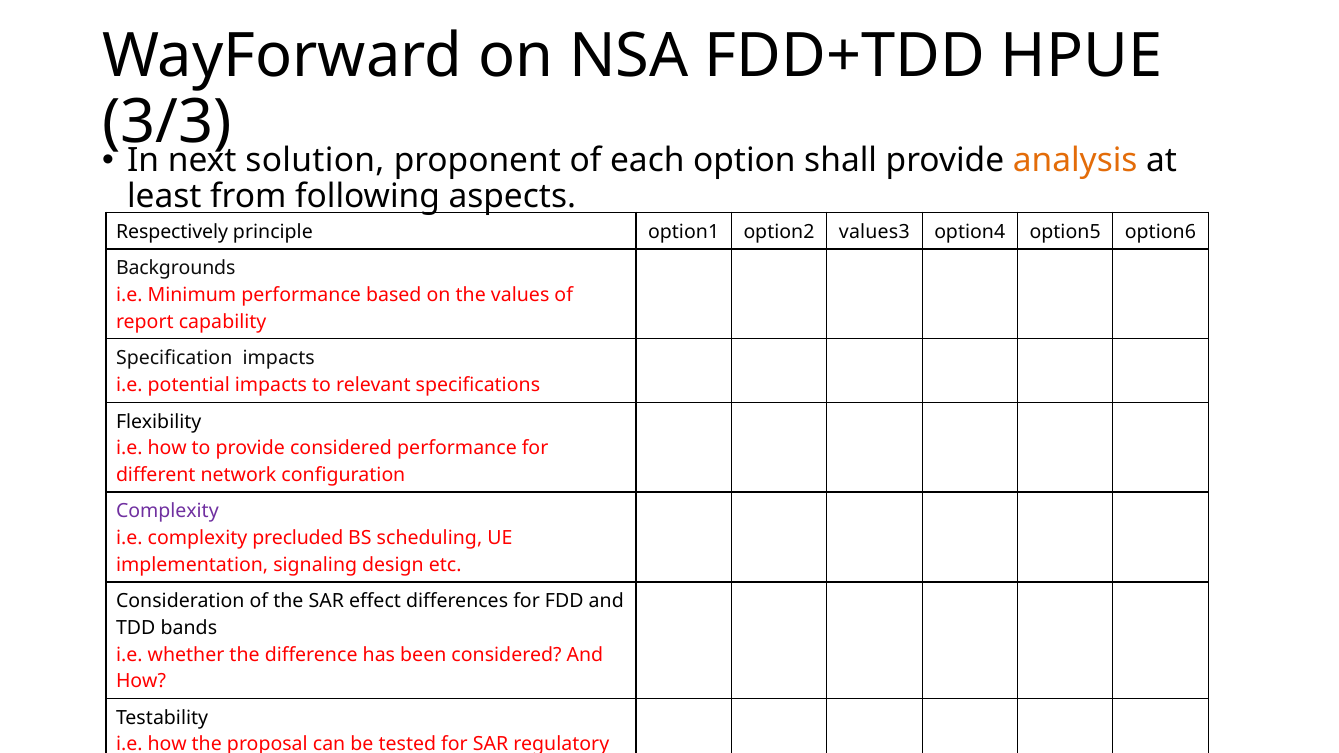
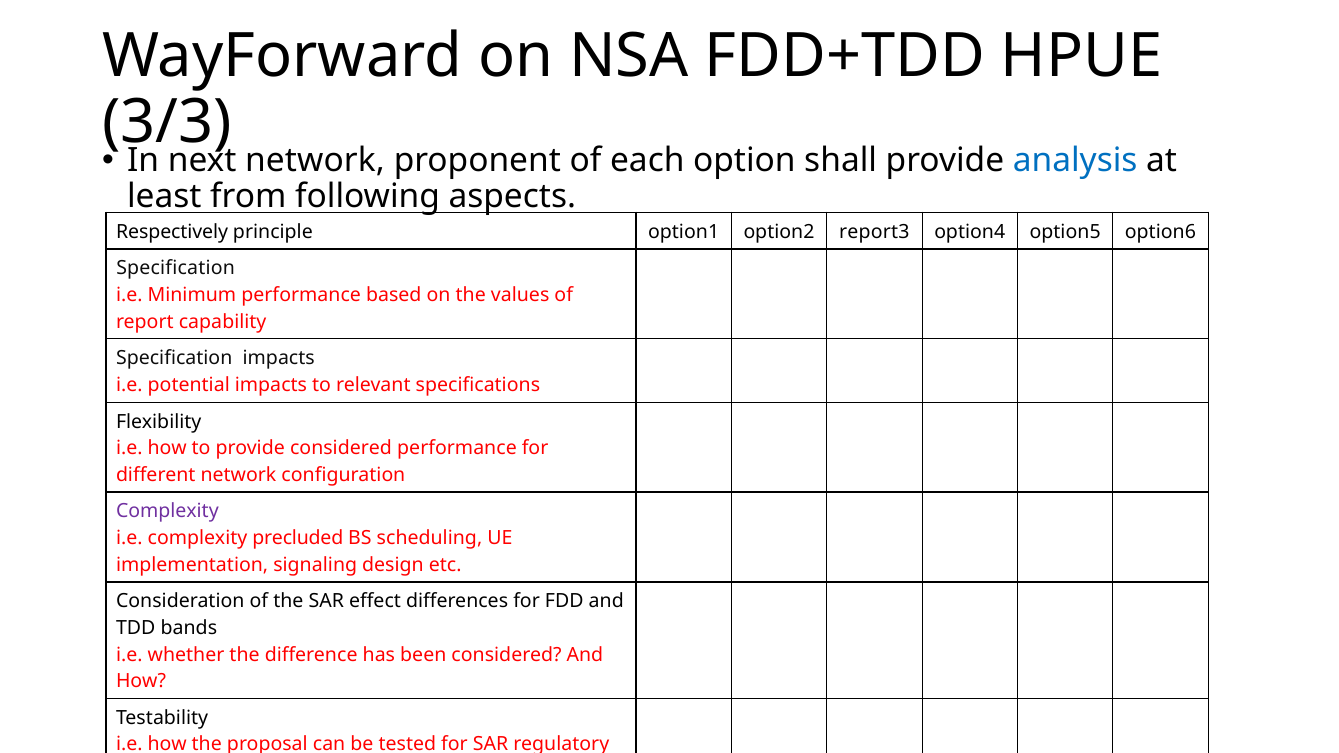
solution at (315, 161): solution -> network
analysis colour: orange -> blue
values3: values3 -> report3
Backgrounds at (176, 269): Backgrounds -> Specification
